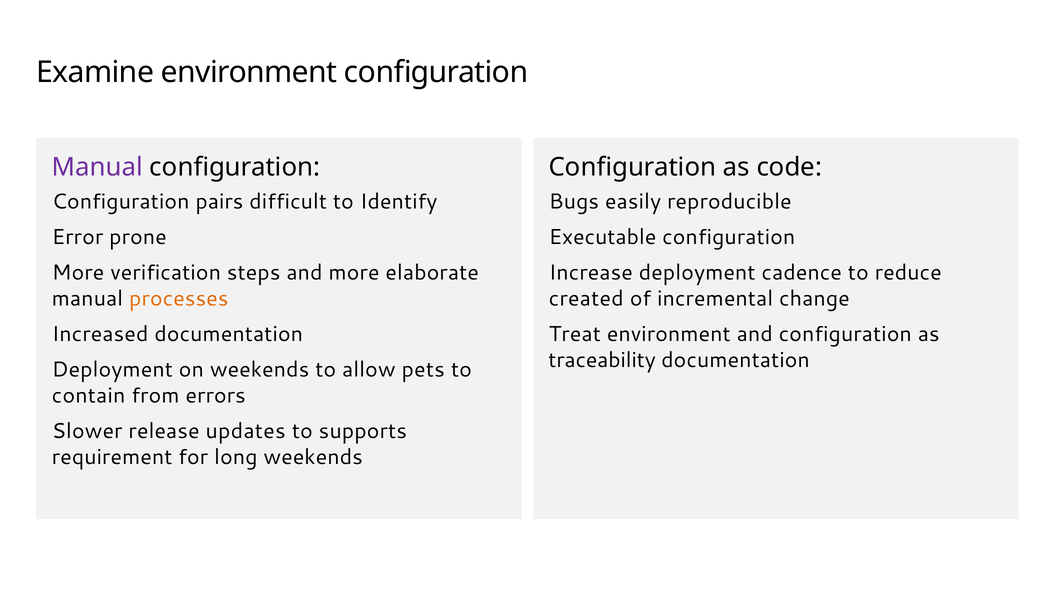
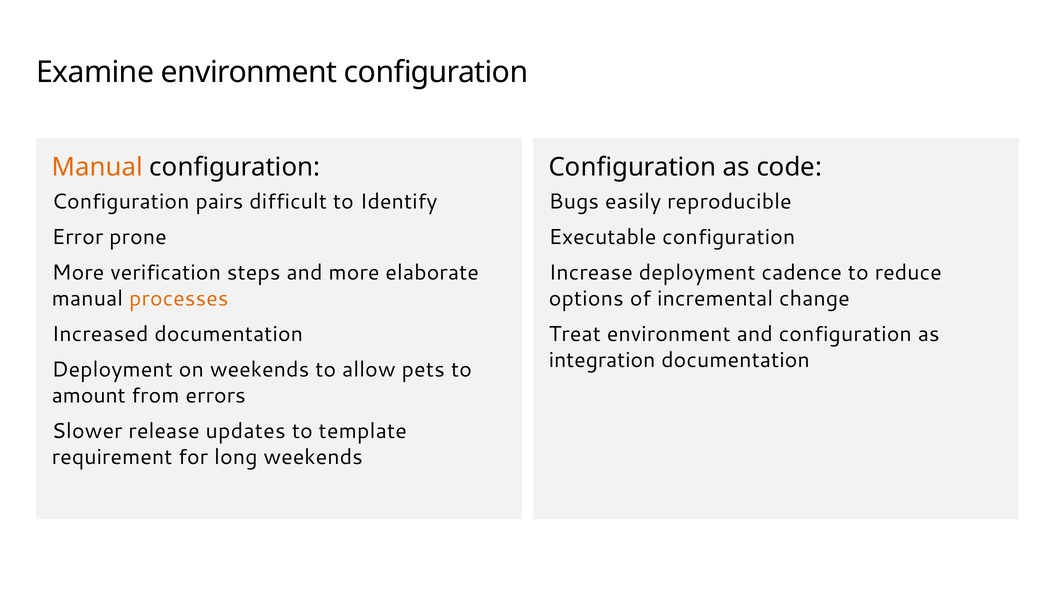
Manual at (97, 167) colour: purple -> orange
created: created -> options
traceability: traceability -> integration
contain: contain -> amount
supports: supports -> template
